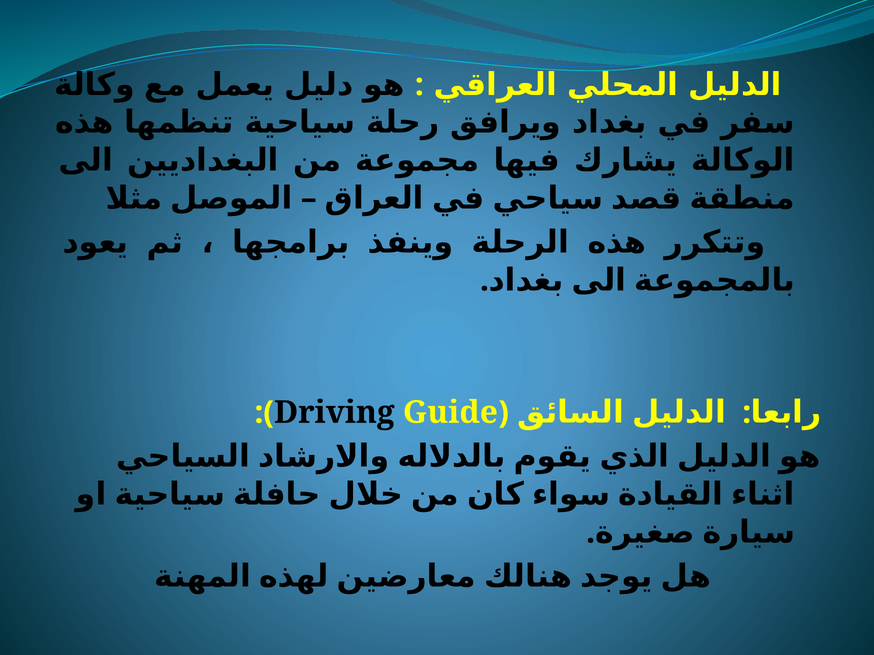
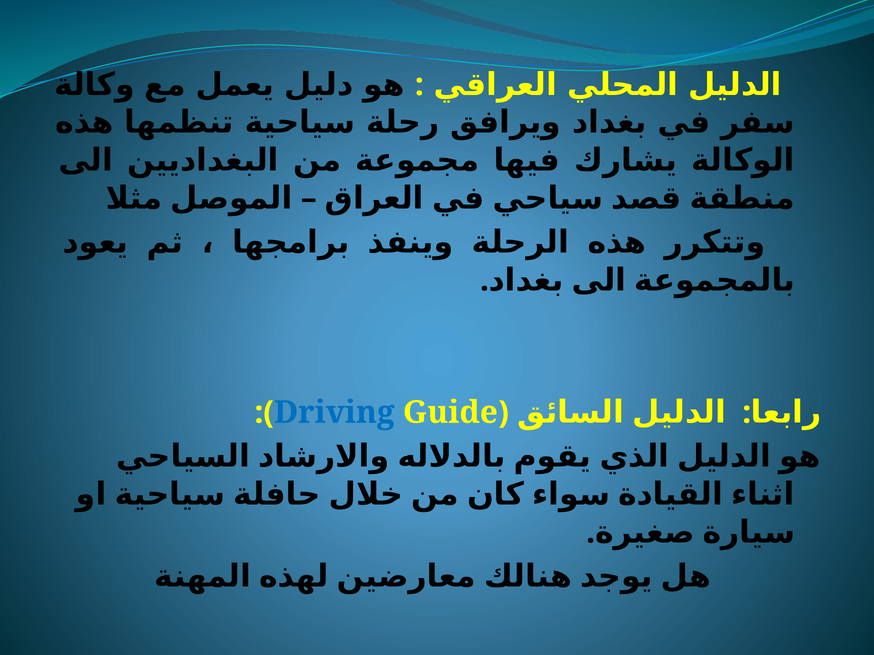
Driving colour: black -> blue
